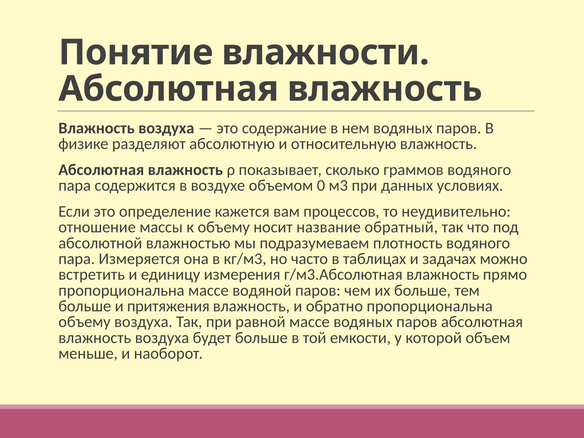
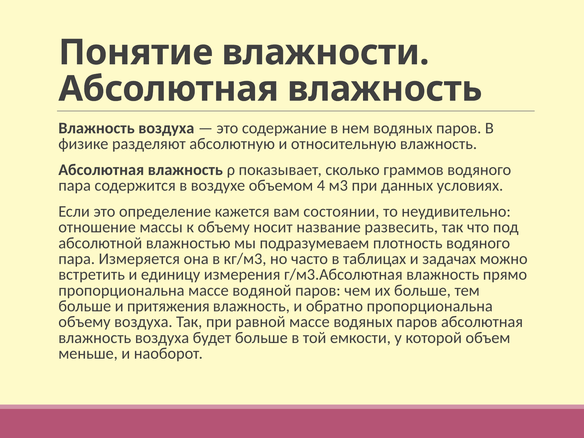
0: 0 -> 4
процессов: процессов -> состоянии
обратный: обратный -> развесить
